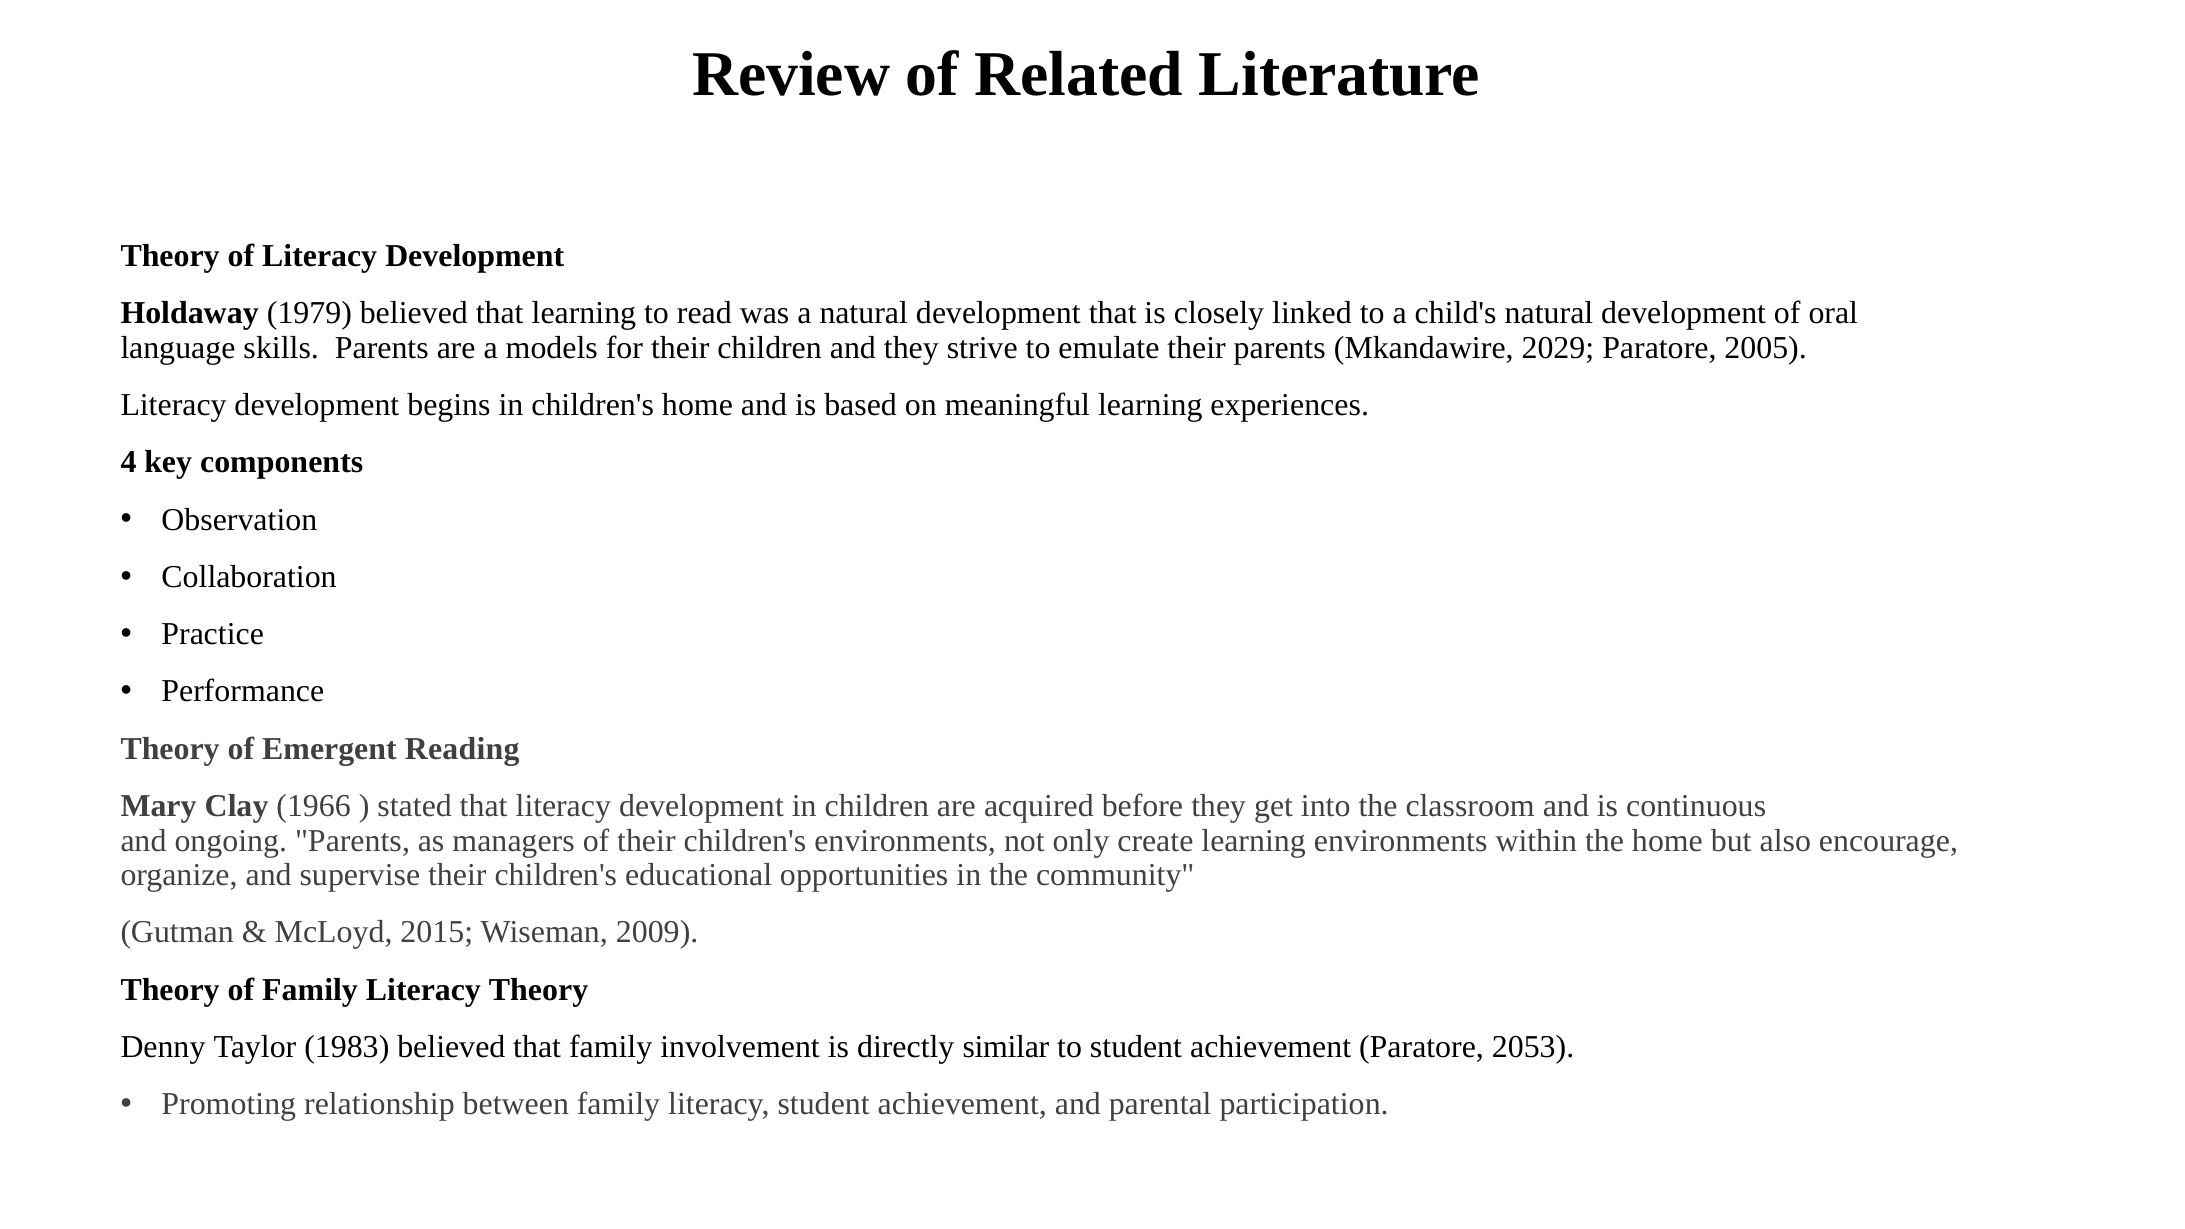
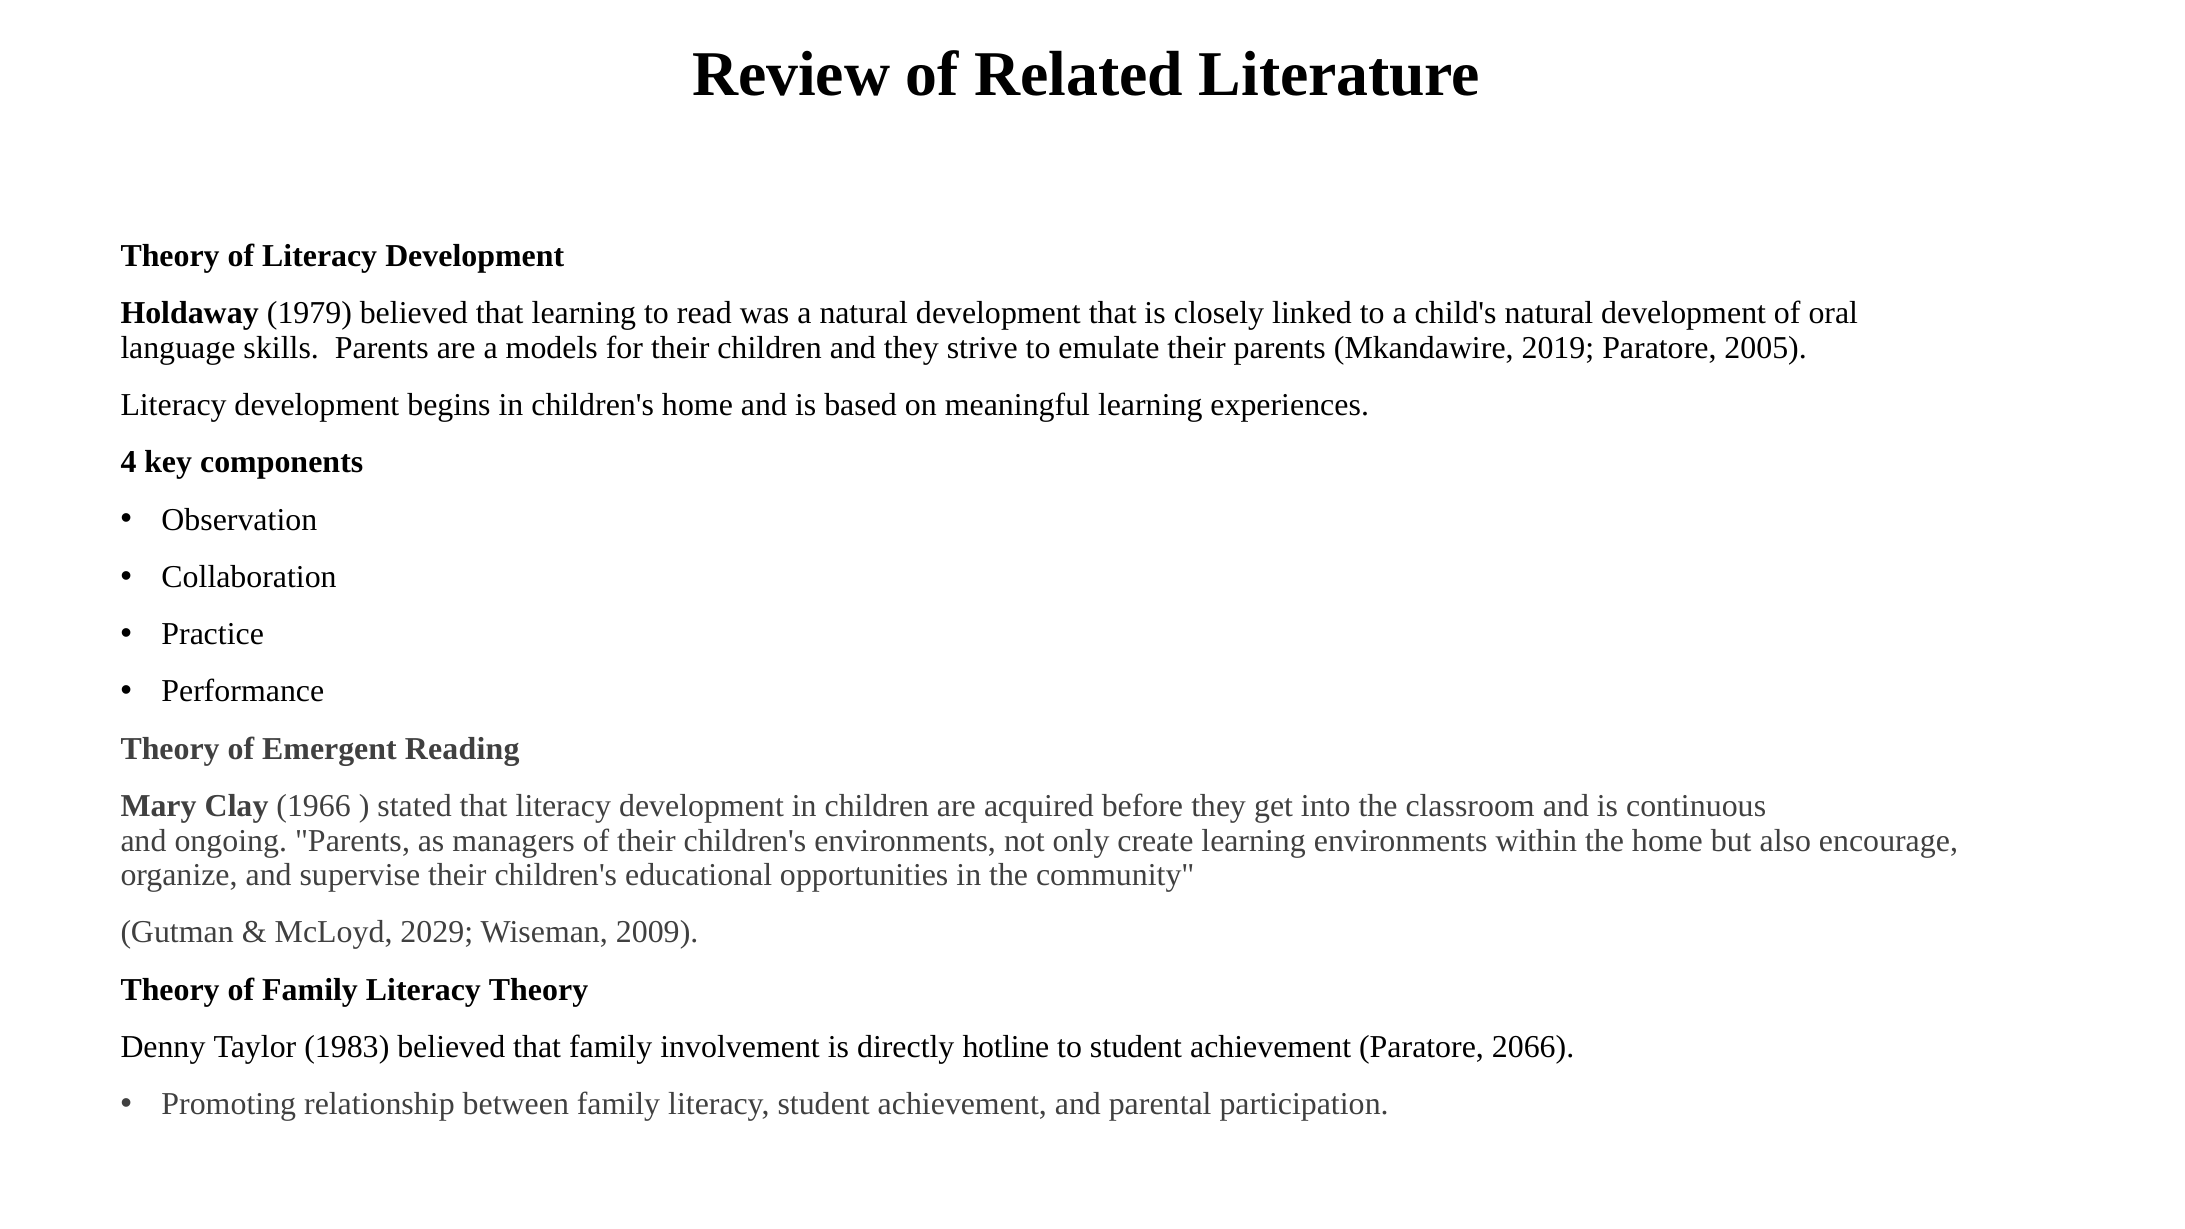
2029: 2029 -> 2019
2015: 2015 -> 2029
similar: similar -> hotline
2053: 2053 -> 2066
